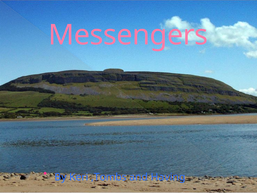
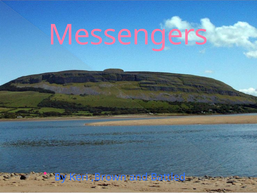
,Tombs: ,Tombs -> ,Brown
Having: Having -> Battled
